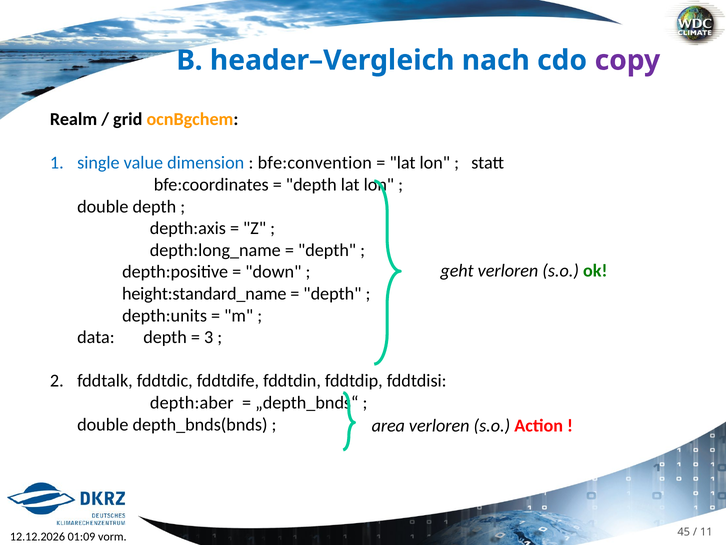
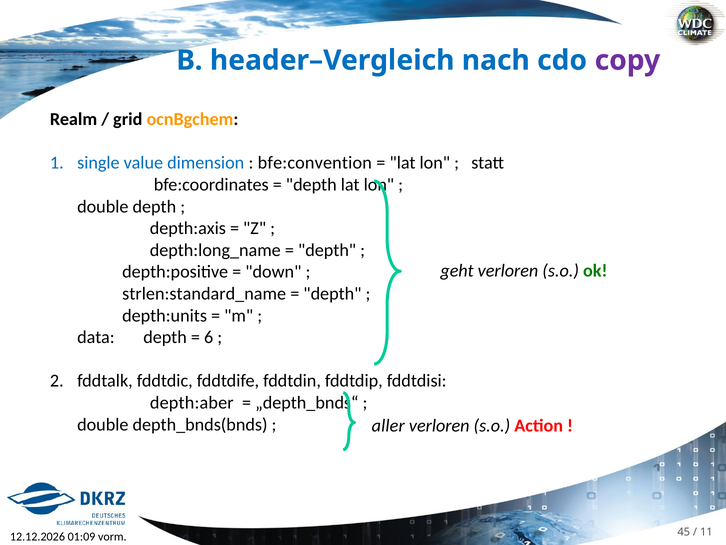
height:standard_name: height:standard_name -> strlen:standard_name
3: 3 -> 6
area: area -> aller
